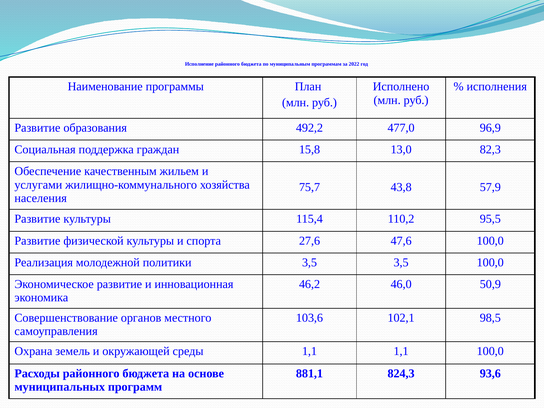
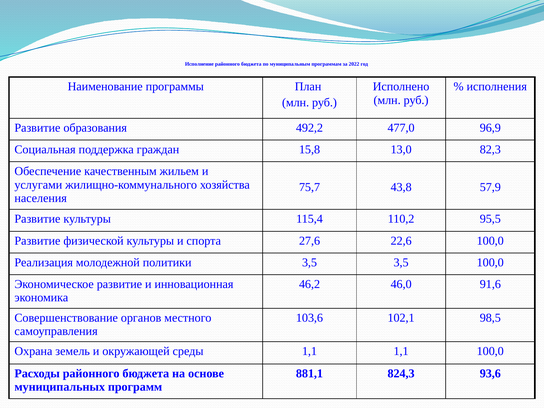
47,6: 47,6 -> 22,6
50,9: 50,9 -> 91,6
